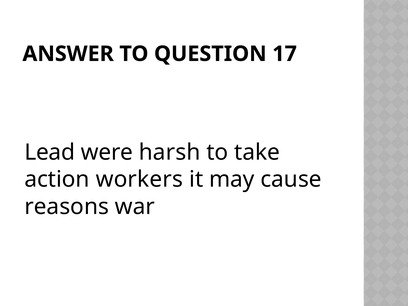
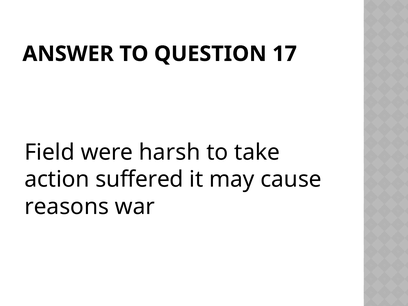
Lead: Lead -> Field
workers: workers -> suffered
